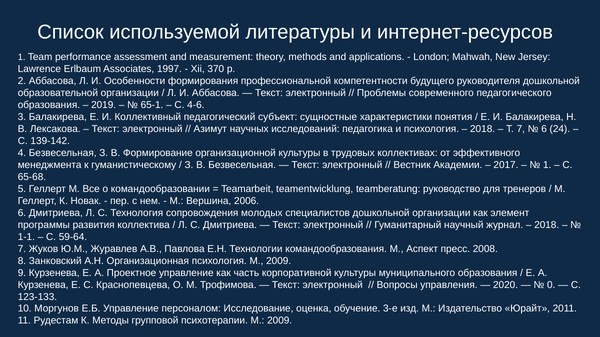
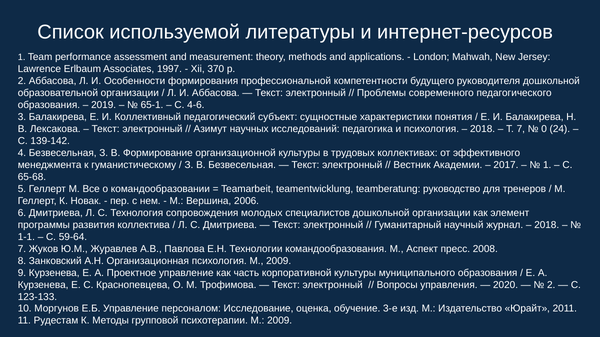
6 at (544, 129): 6 -> 0
0 at (551, 285): 0 -> 2
